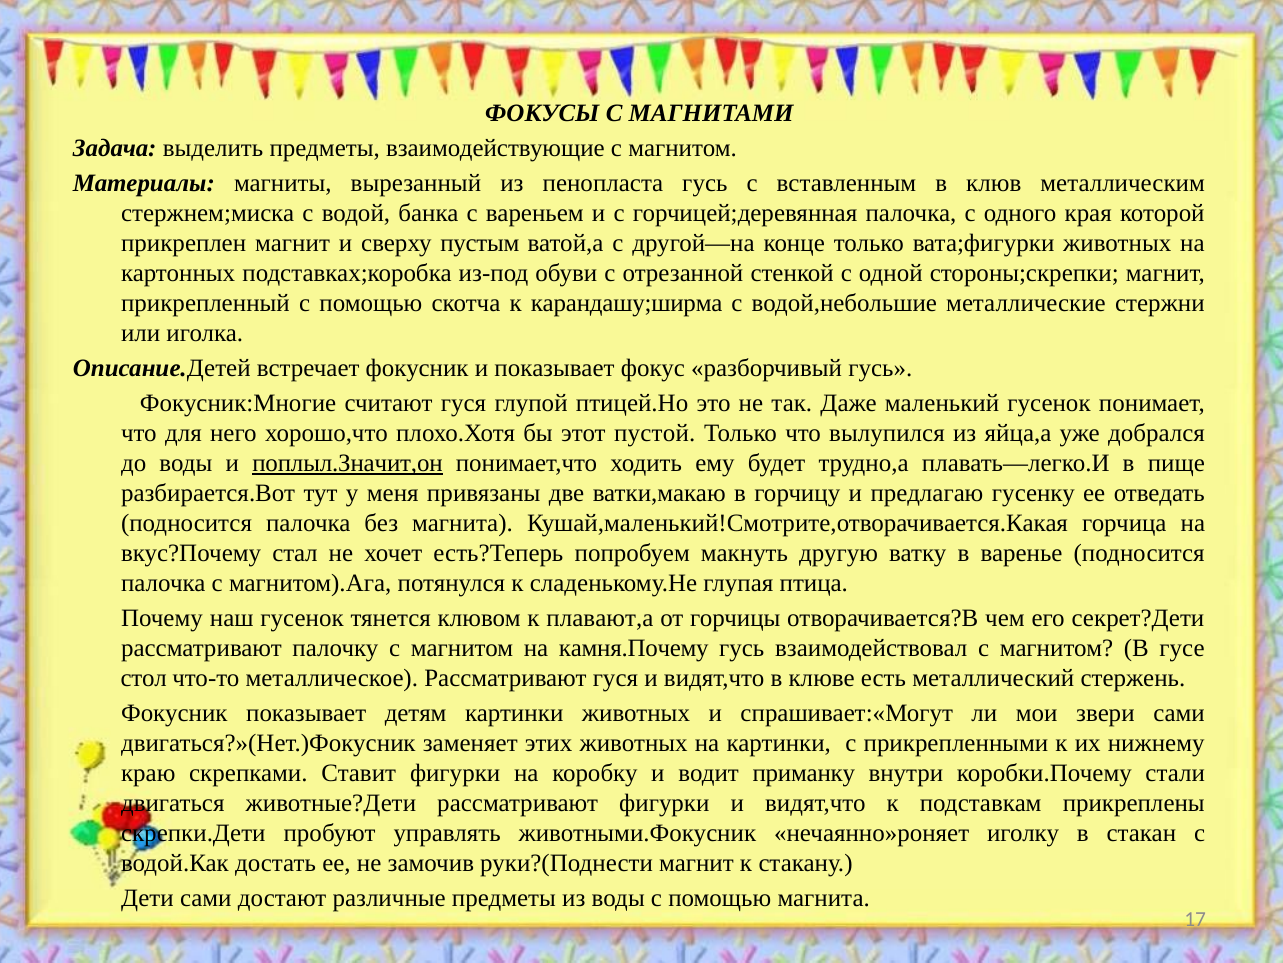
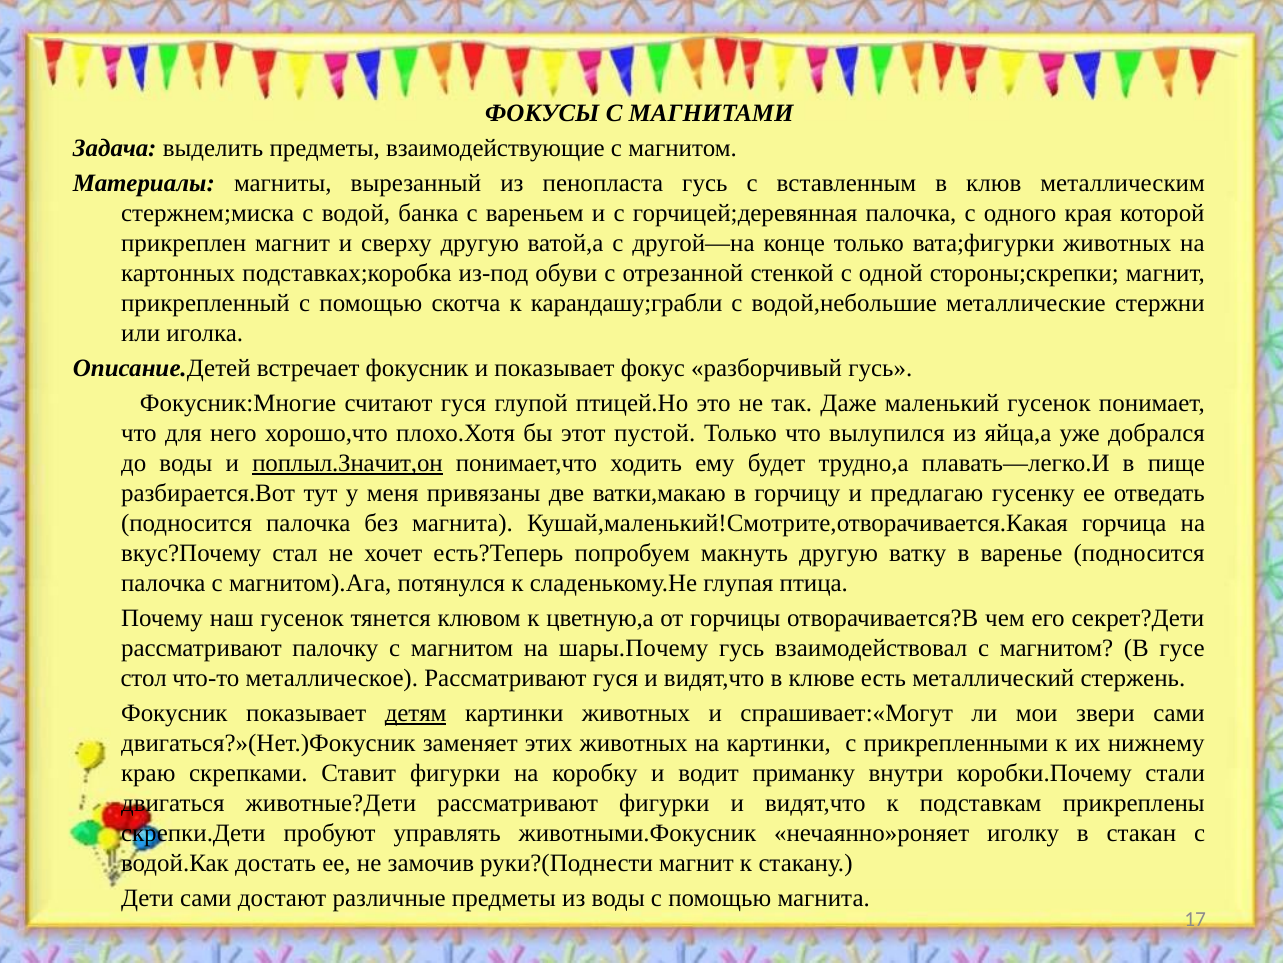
сверху пустым: пустым -> другую
карандашу;ширма: карандашу;ширма -> карандашу;грабли
плавают,а: плавают,а -> цветную,а
камня.Почему: камня.Почему -> шары.Почему
детям underline: none -> present
